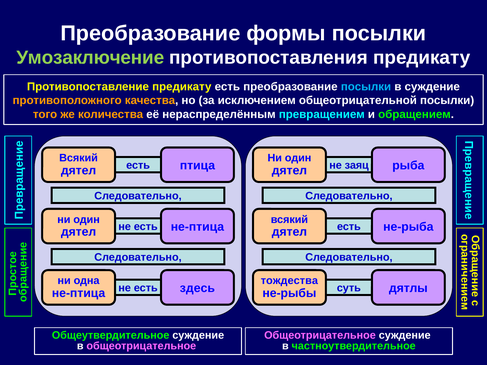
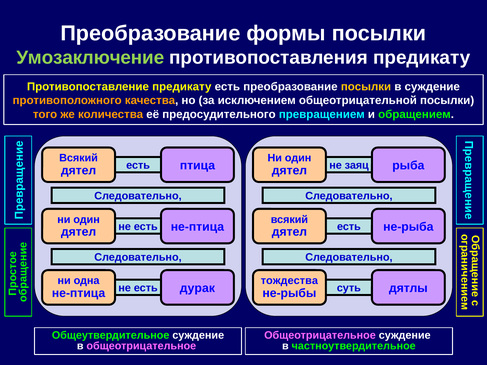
посылки at (366, 87) colour: light blue -> yellow
нераспределённым: нераспределённым -> предосудительного
здесь: здесь -> дурак
